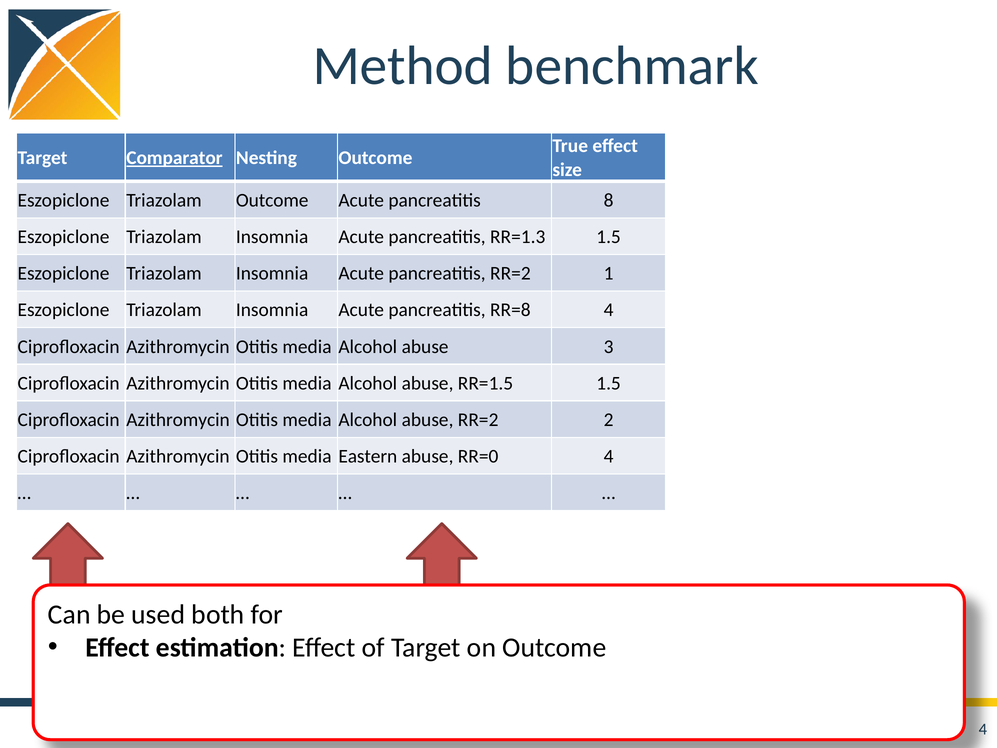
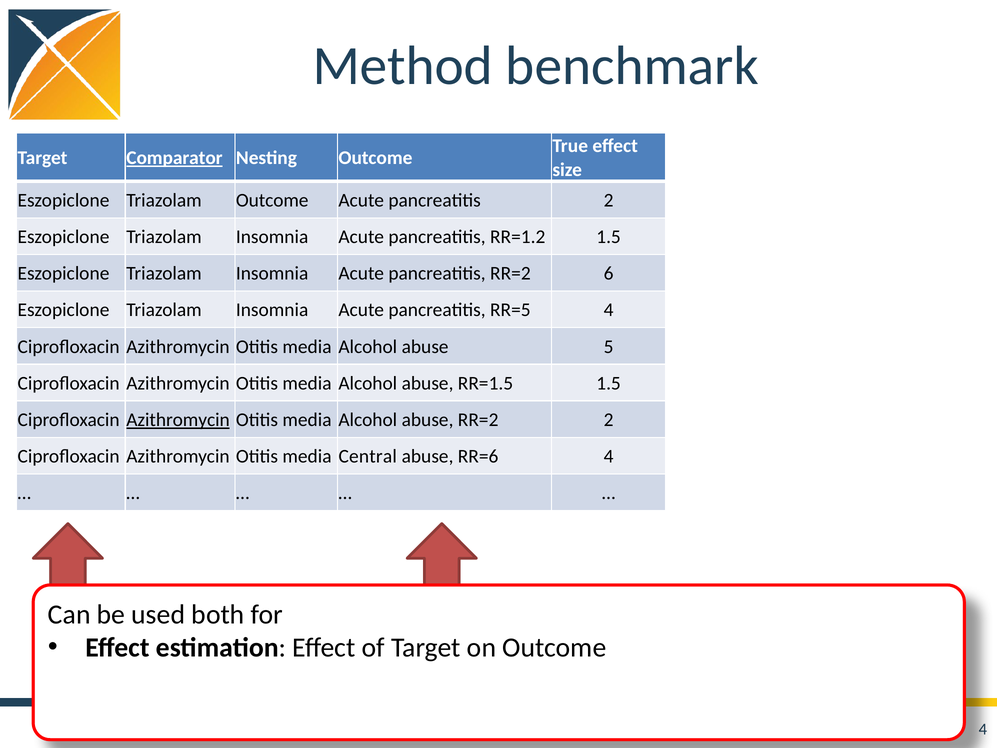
pancreatitis 8: 8 -> 2
RR=1.3: RR=1.3 -> RR=1.2
1: 1 -> 6
RR=8: RR=8 -> RR=5
3: 3 -> 5
Azithromycin at (178, 420) underline: none -> present
Eastern: Eastern -> Central
RR=0: RR=0 -> RR=6
